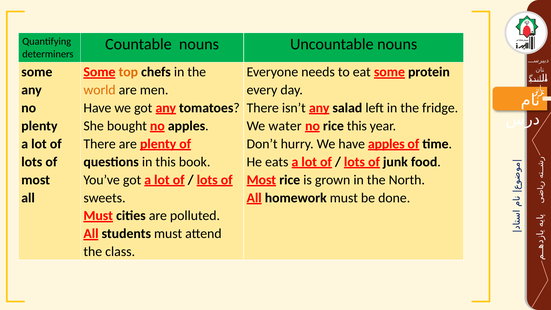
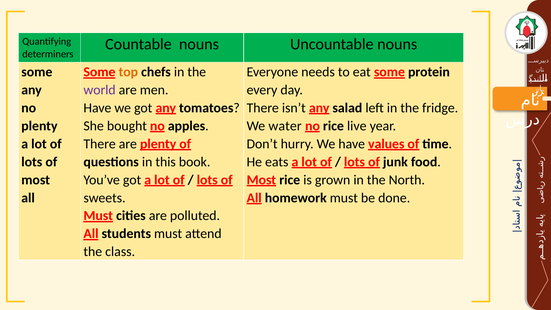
world colour: orange -> purple
rice this: this -> live
have apples: apples -> values
